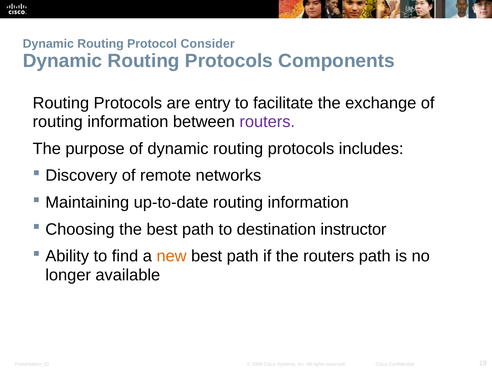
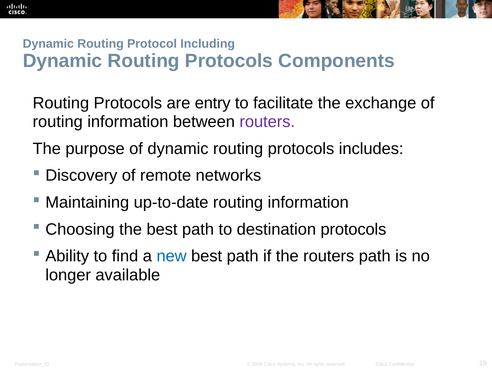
Consider: Consider -> Including
destination instructor: instructor -> protocols
new colour: orange -> blue
